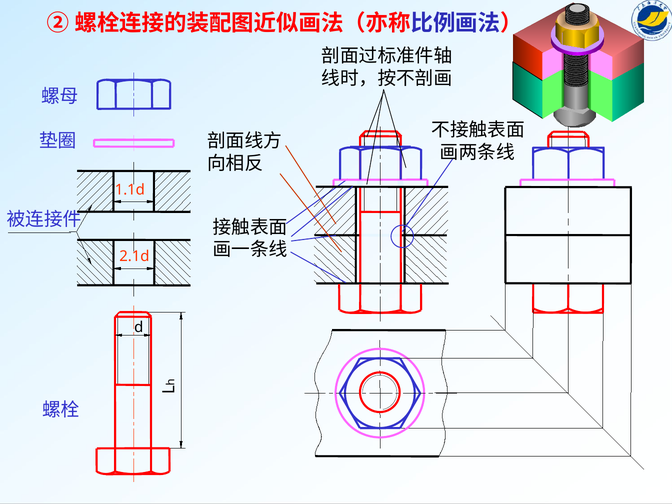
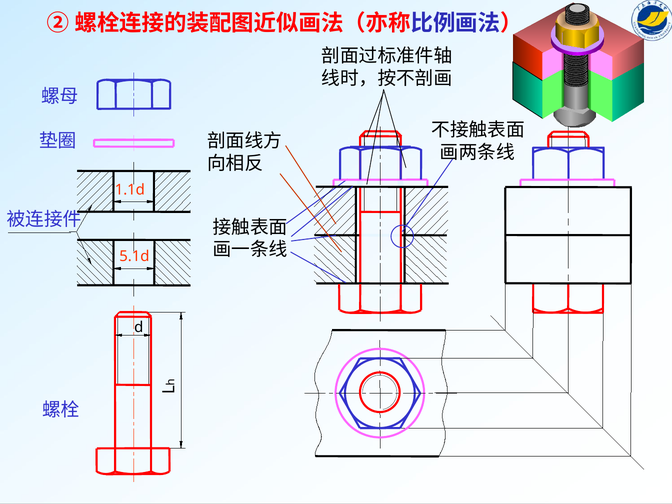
2.1d: 2.1d -> 5.1d
